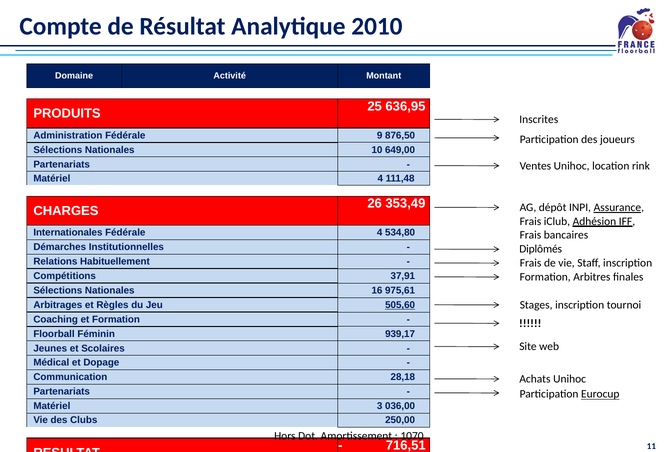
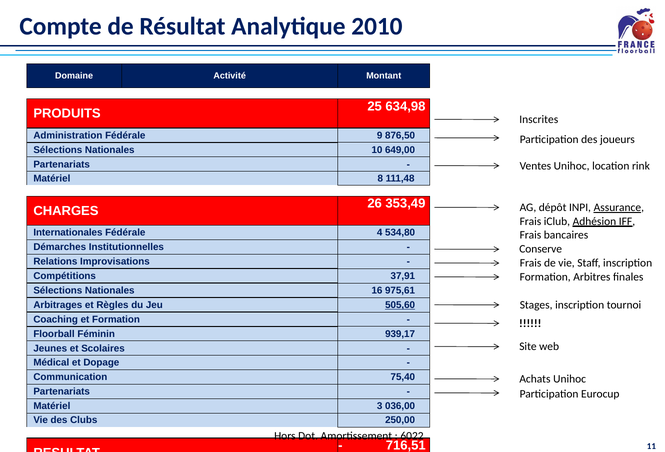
636,95: 636,95 -> 634,98
Matériel 4: 4 -> 8
Diplômés: Diplômés -> Conserve
Habituellement: Habituellement -> Improvisations
28,18: 28,18 -> 75,40
Eurocup underline: present -> none
1070: 1070 -> 6022
